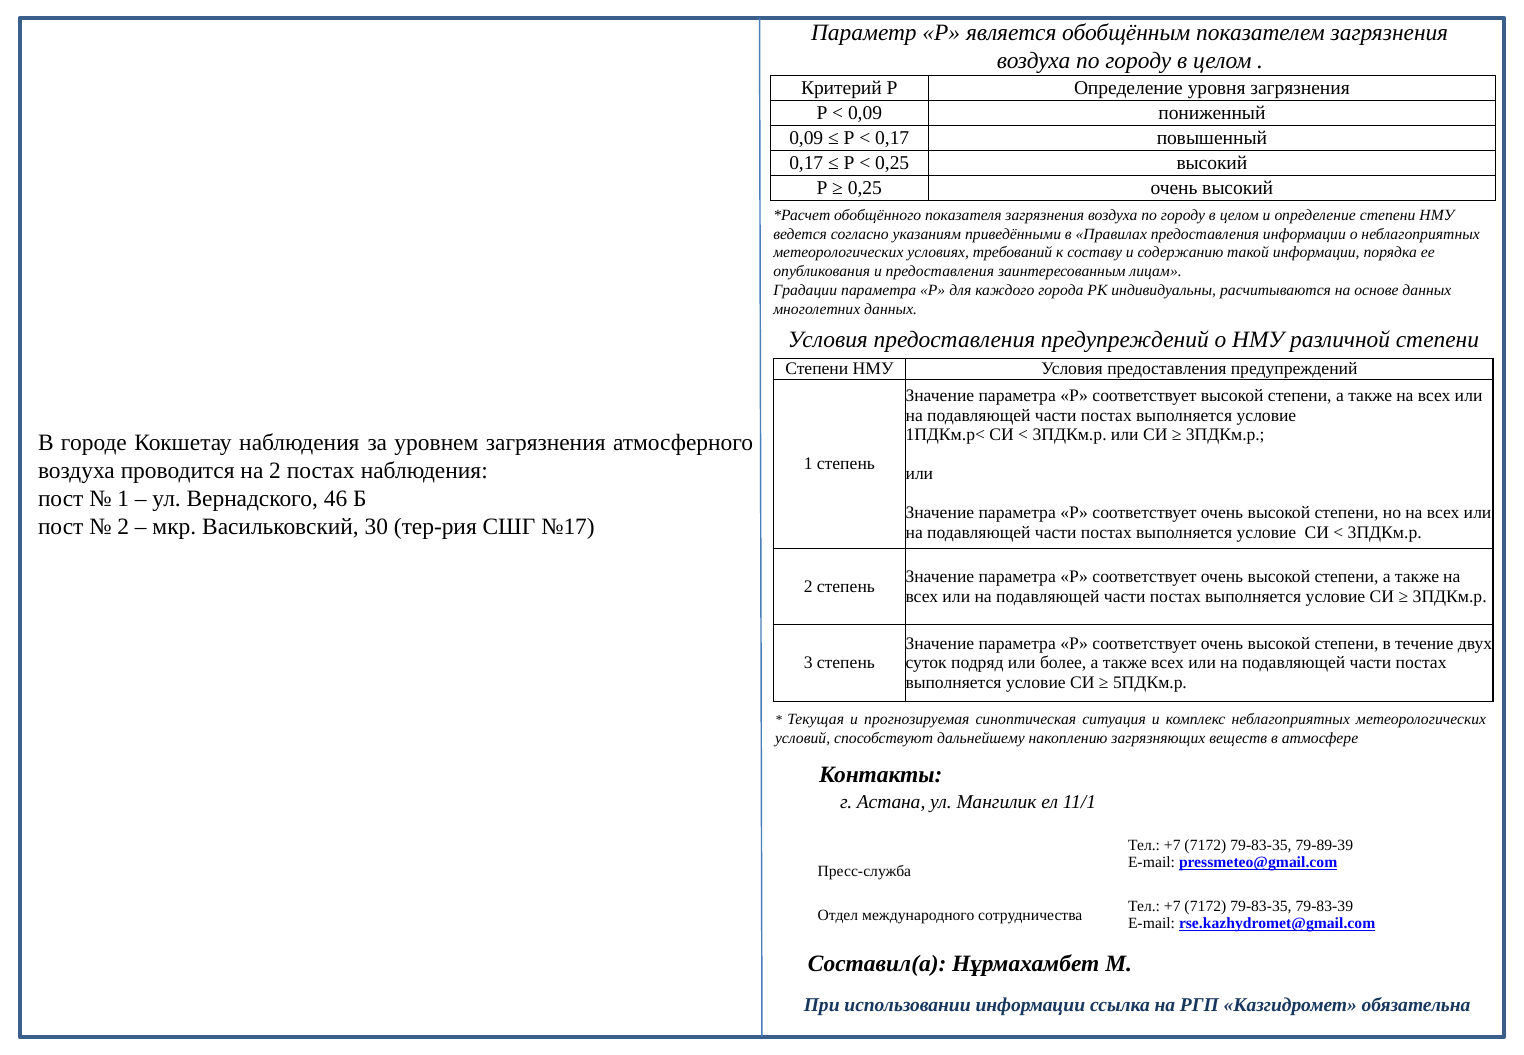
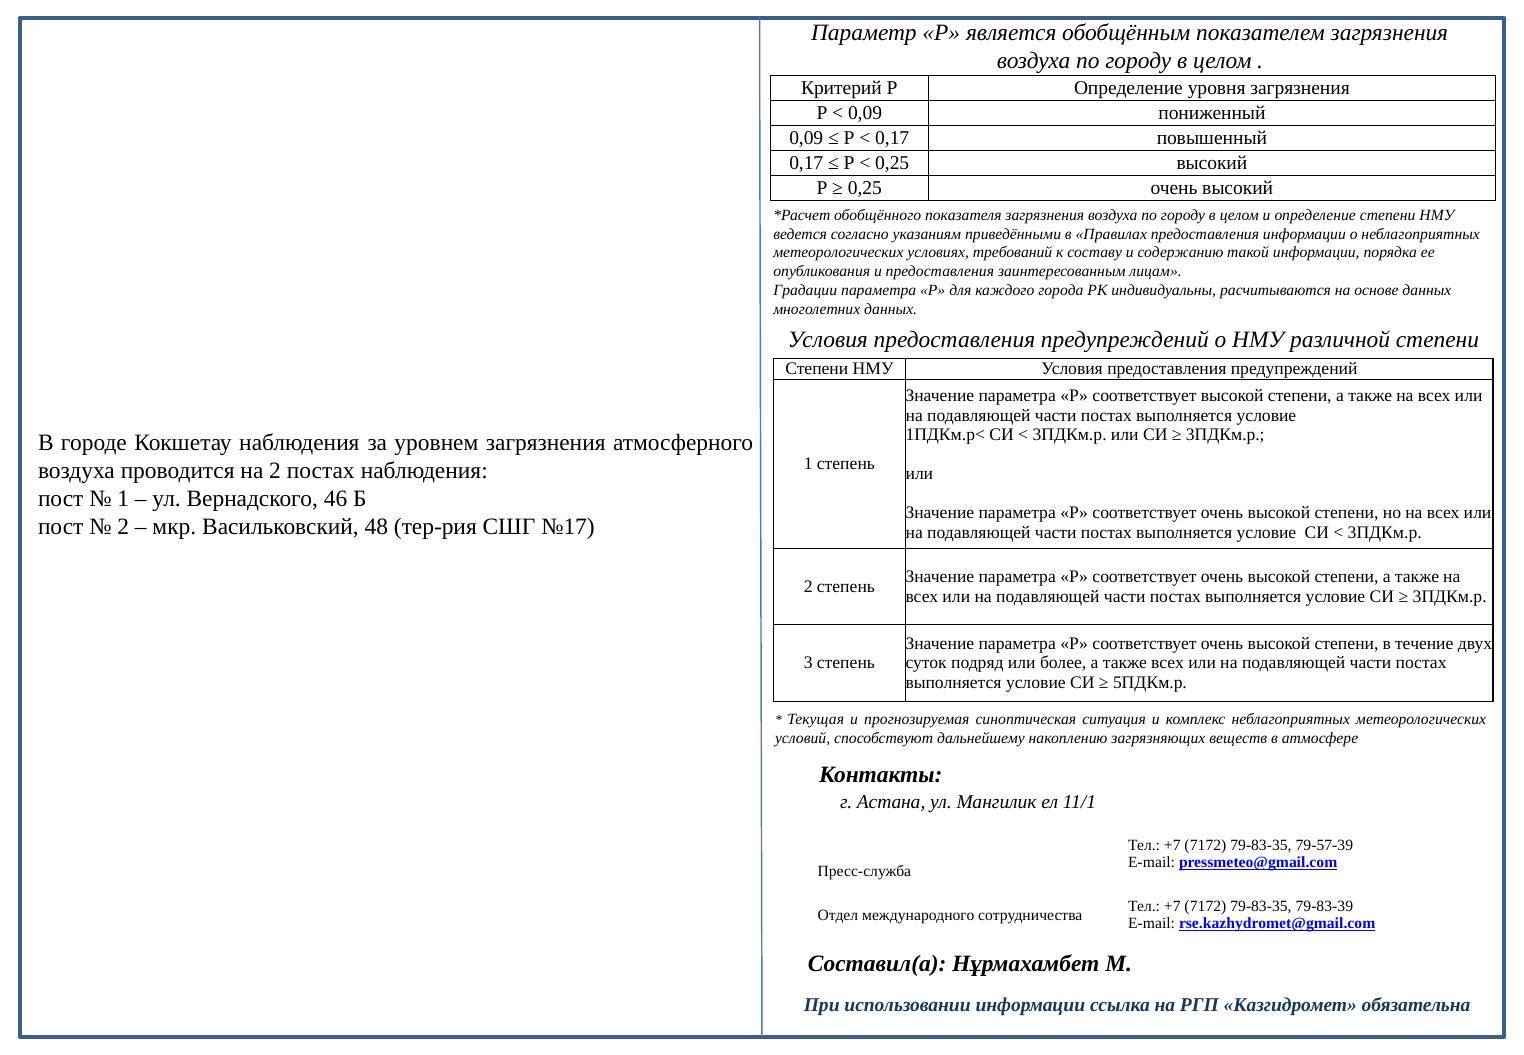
30: 30 -> 48
79-89-39: 79-89-39 -> 79-57-39
